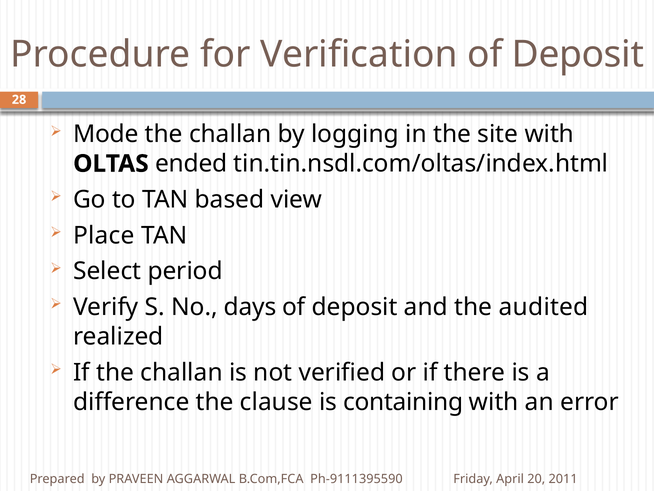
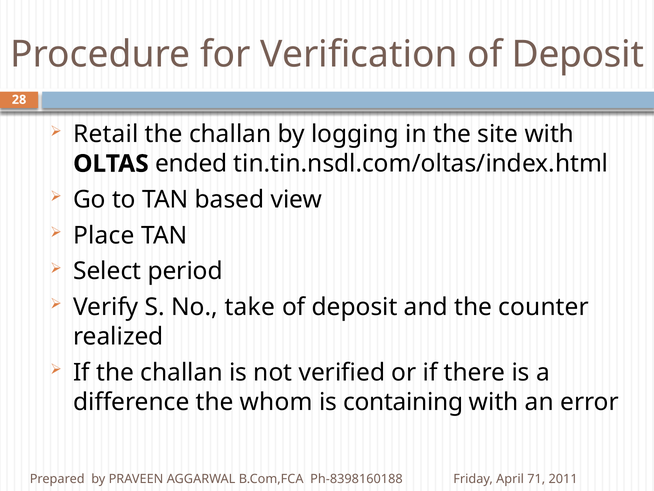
Mode: Mode -> Retail
days: days -> take
audited: audited -> counter
clause: clause -> whom
Ph-9111395590: Ph-9111395590 -> Ph-8398160188
20: 20 -> 71
